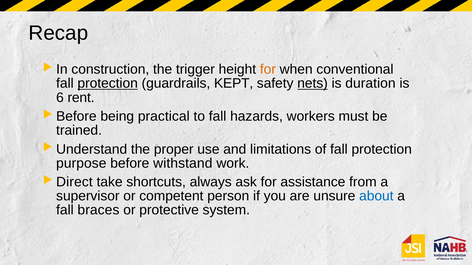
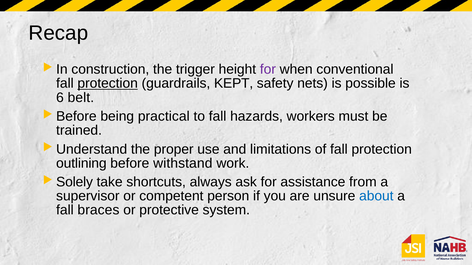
for at (268, 70) colour: orange -> purple
nets underline: present -> none
duration: duration -> possible
rent: rent -> belt
purpose: purpose -> outlining
Direct: Direct -> Solely
